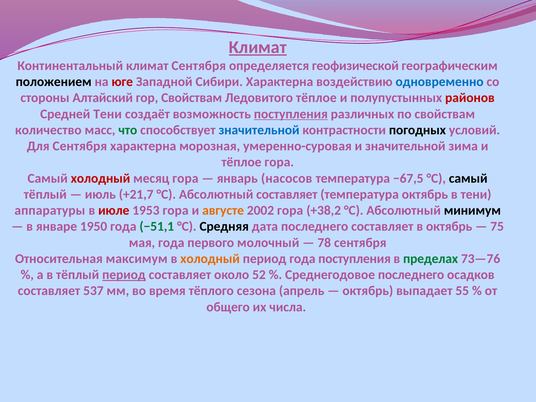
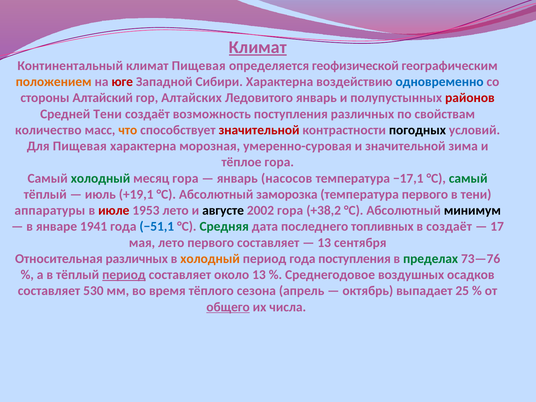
климат Сентября: Сентября -> Пищевая
положением colour: black -> orange
гор Свойствам: Свойствам -> Алтайских
Ледовитого тёплое: тёплое -> январь
поступления at (291, 114) underline: present -> none
что colour: green -> orange
значительной at (259, 130) colour: blue -> red
Для Сентября: Сентября -> Пищевая
холодный at (101, 178) colour: red -> green
−67,5: −67,5 -> −17,1
самый at (468, 178) colour: black -> green
+21,7: +21,7 -> +19,1
Абсолютный составляет: составляет -> заморозка
температура октябрь: октябрь -> первого
1953 гора: гора -> лето
августе colour: orange -> black
1950: 1950 -> 1941
−51,1 colour: green -> blue
Средняя colour: black -> green
последнего составляет: составляет -> топливных
в октябрь: октябрь -> создаёт
75: 75 -> 17
мая года: года -> лето
первого молочный: молочный -> составляет
78 at (324, 243): 78 -> 13
Относительная максимум: максимум -> различных
около 52: 52 -> 13
Среднегодовое последнего: последнего -> воздушных
537: 537 -> 530
55: 55 -> 25
общего underline: none -> present
